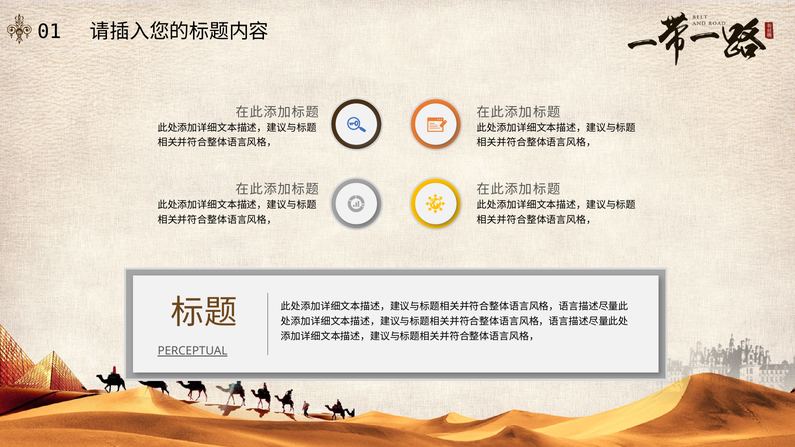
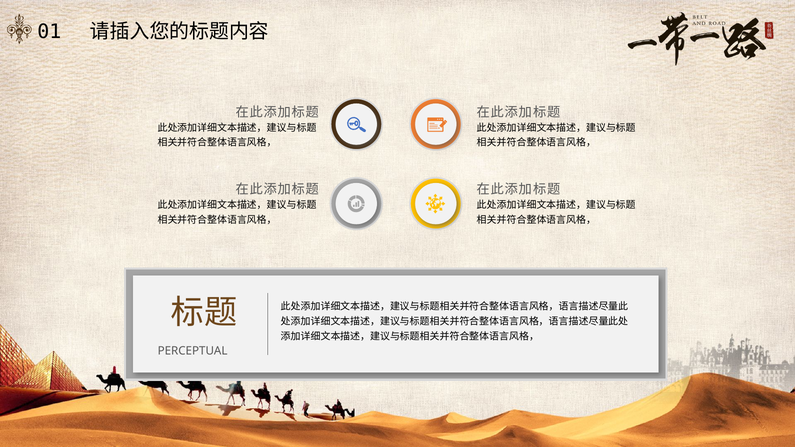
PERCEPTUAL underline: present -> none
